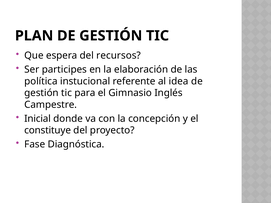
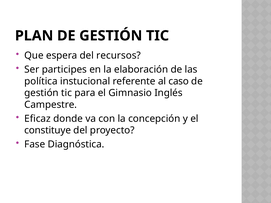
idea: idea -> caso
Inicial: Inicial -> Eficaz
